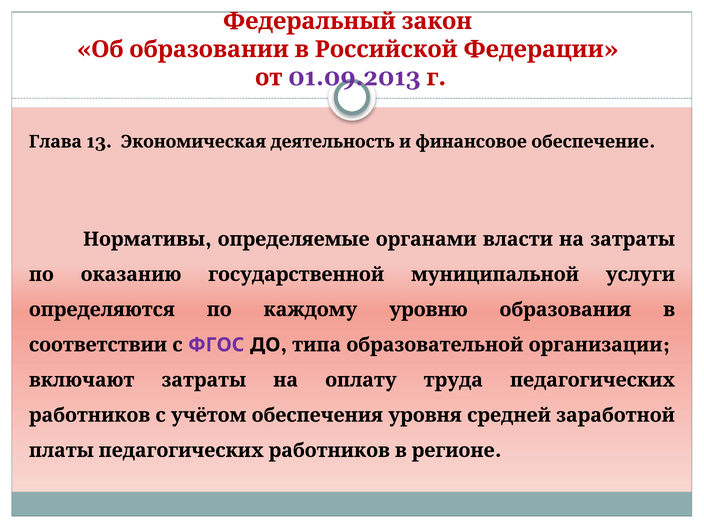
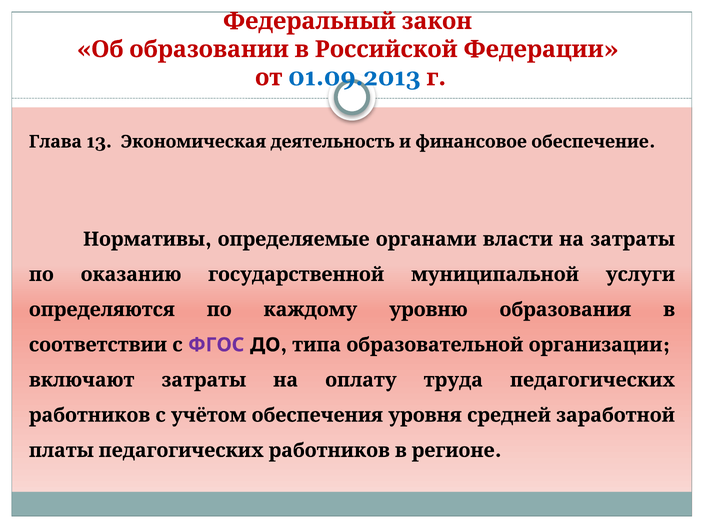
01.09.2013 colour: purple -> blue
